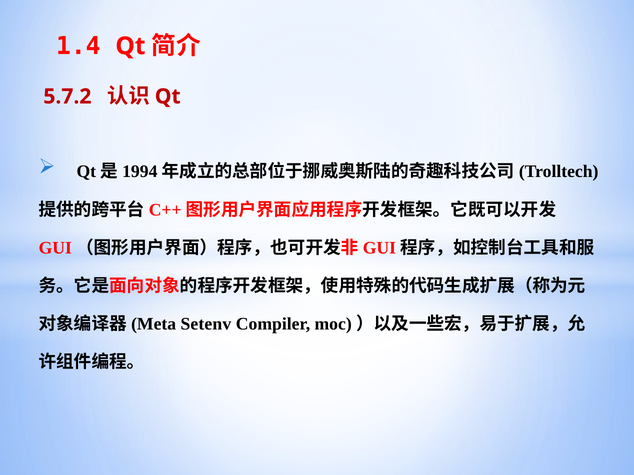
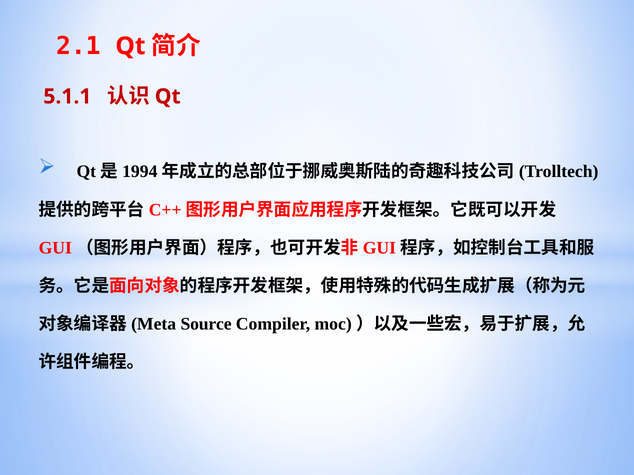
1.4: 1.4 -> 2.1
5.7.2: 5.7.2 -> 5.1.1
Setenv: Setenv -> Source
